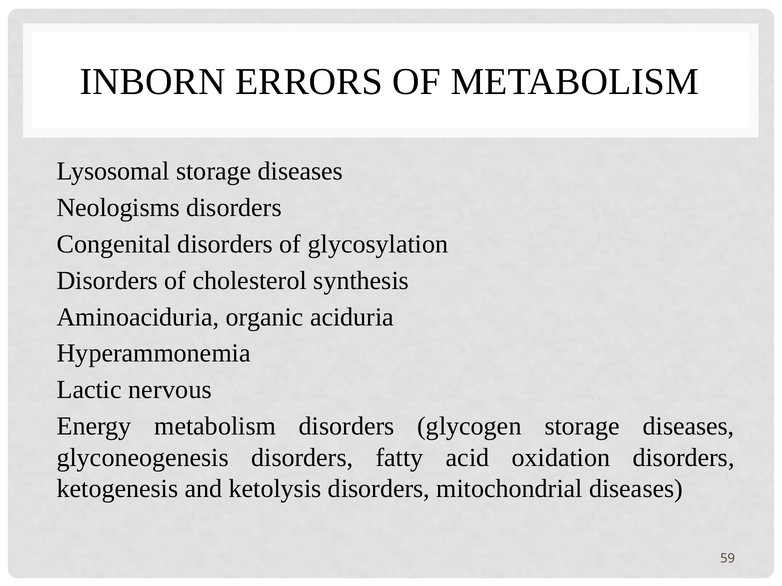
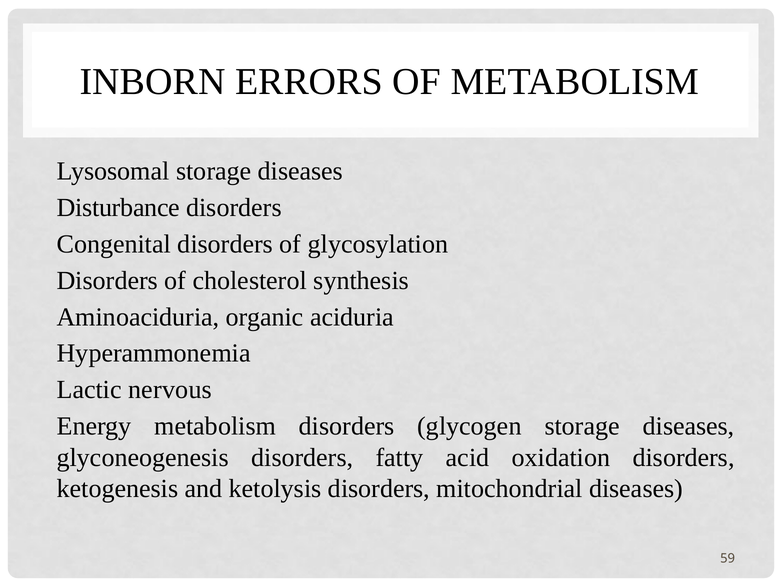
Neologisms: Neologisms -> Disturbance
